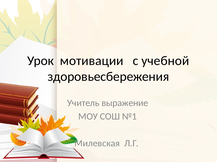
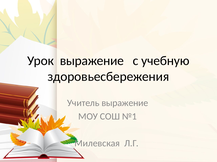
Урок мотивации: мотивации -> выражение
учебной: учебной -> учебную
